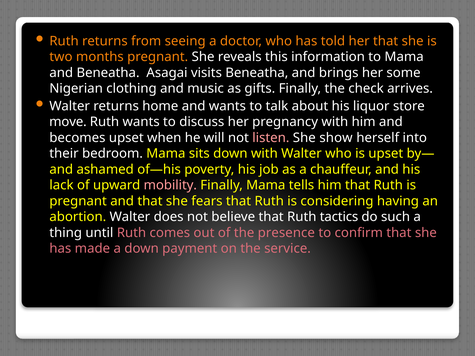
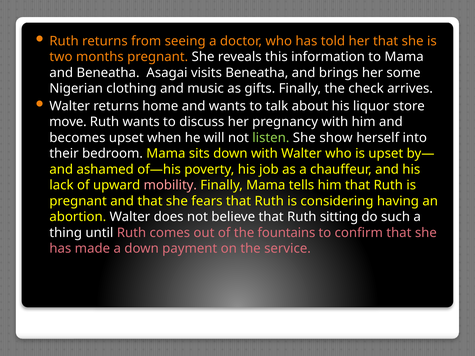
listen colour: pink -> light green
tactics: tactics -> sitting
presence: presence -> fountains
